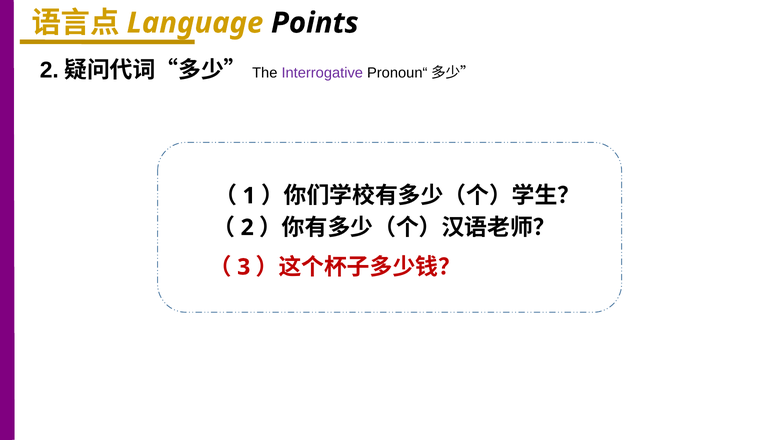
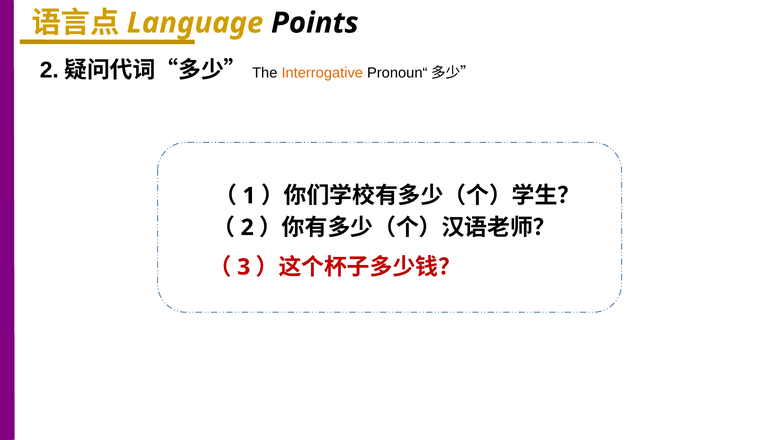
Interrogative colour: purple -> orange
